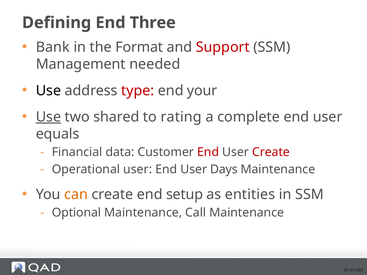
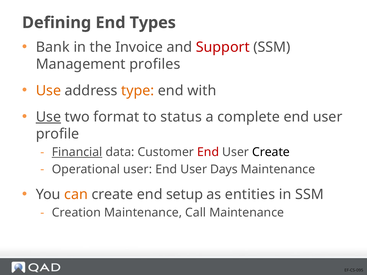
Three: Three -> Types
Format: Format -> Invoice
needed: needed -> profiles
Use at (48, 91) colour: black -> orange
type colour: red -> orange
your: your -> with
shared: shared -> format
rating: rating -> status
equals: equals -> profile
Financial underline: none -> present
Create at (271, 152) colour: red -> black
Optional: Optional -> Creation
